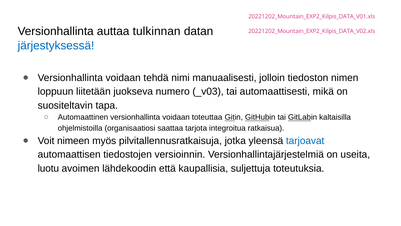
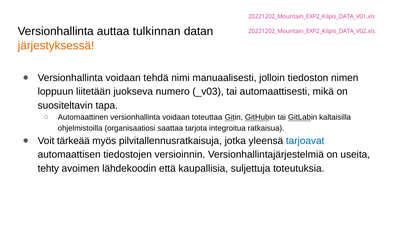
järjestyksessä colour: blue -> orange
nimeen: nimeen -> tärkeää
luotu: luotu -> tehty
